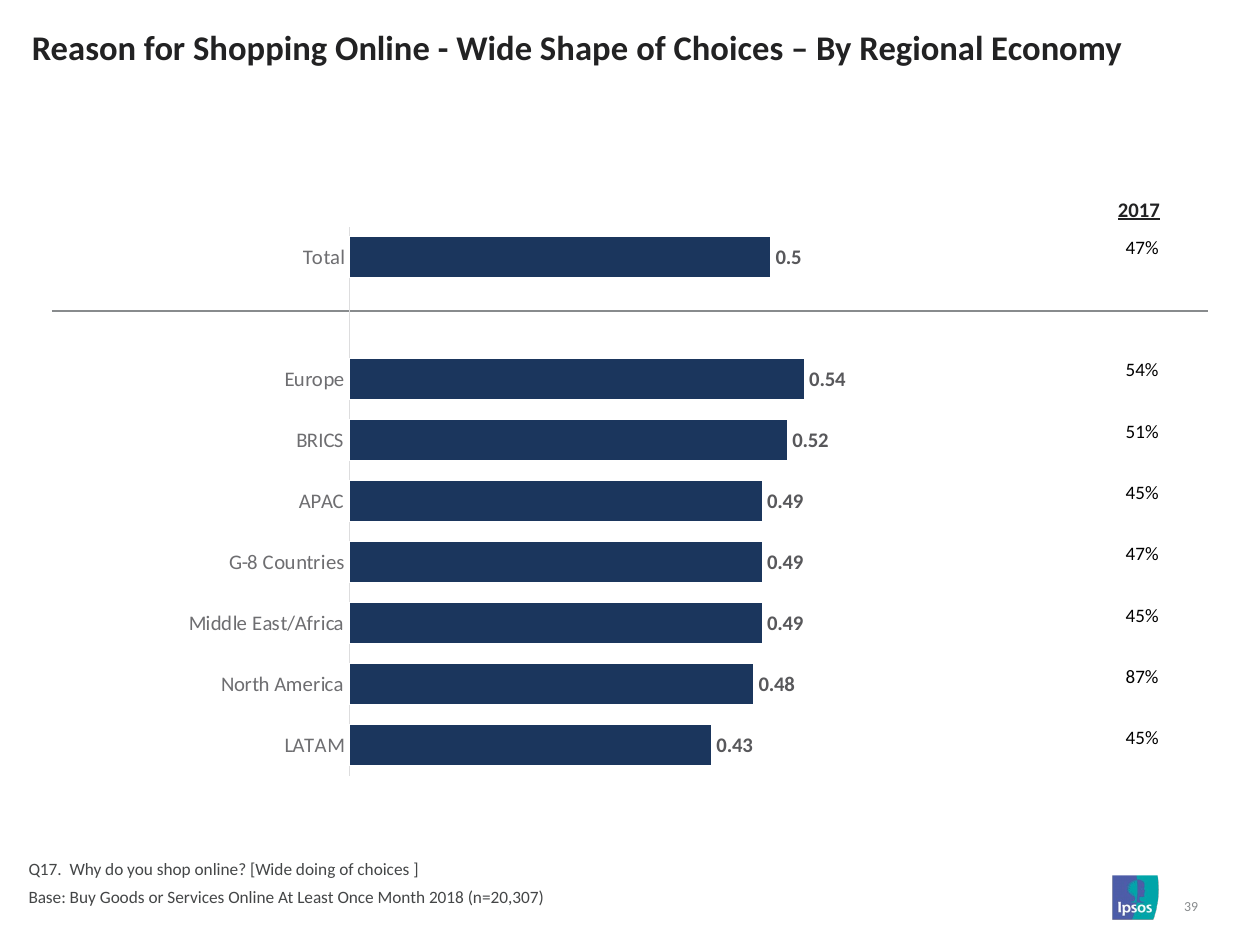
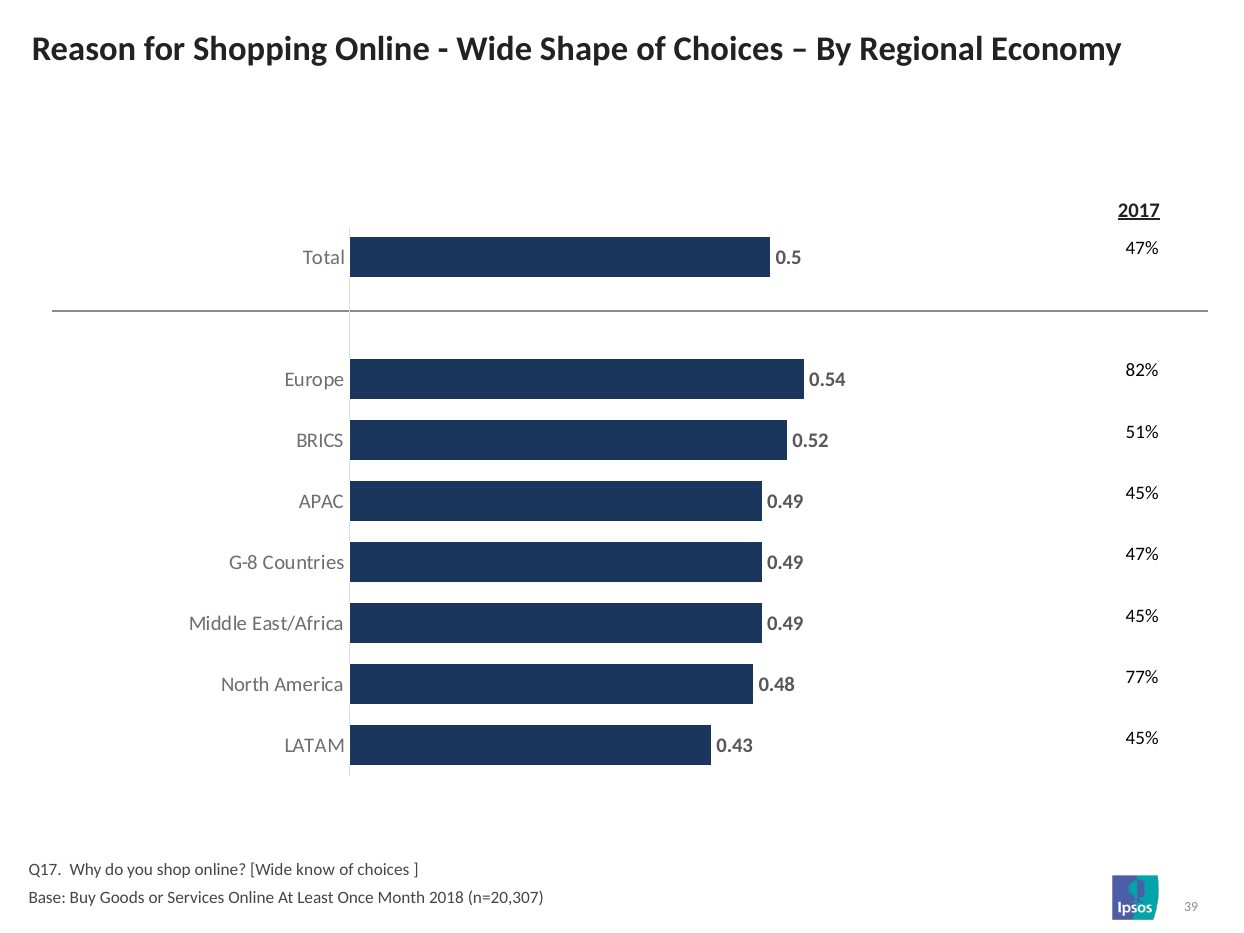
54%: 54% -> 82%
87%: 87% -> 77%
doing: doing -> know
